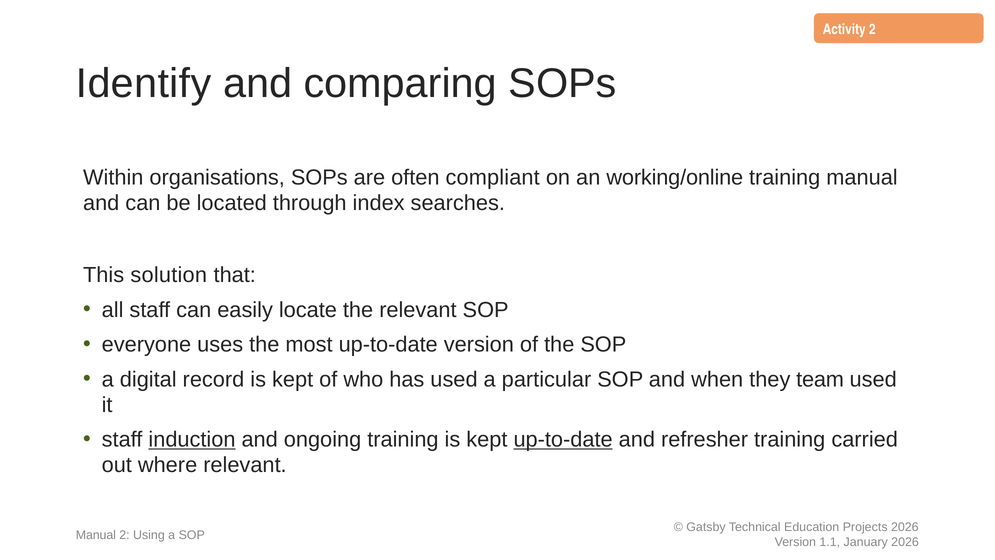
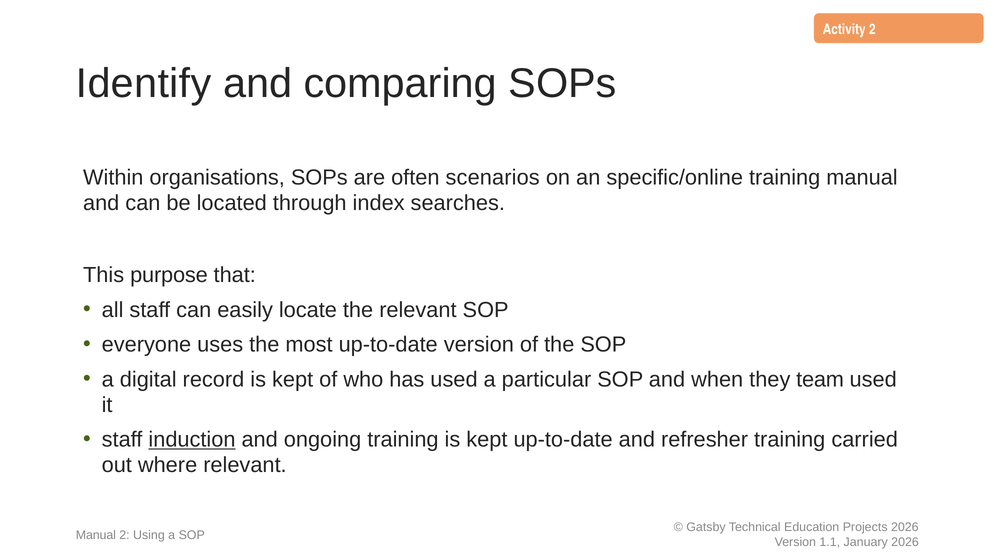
compliant: compliant -> scenarios
working/online: working/online -> specific/online
solution: solution -> purpose
up-to-date at (563, 439) underline: present -> none
